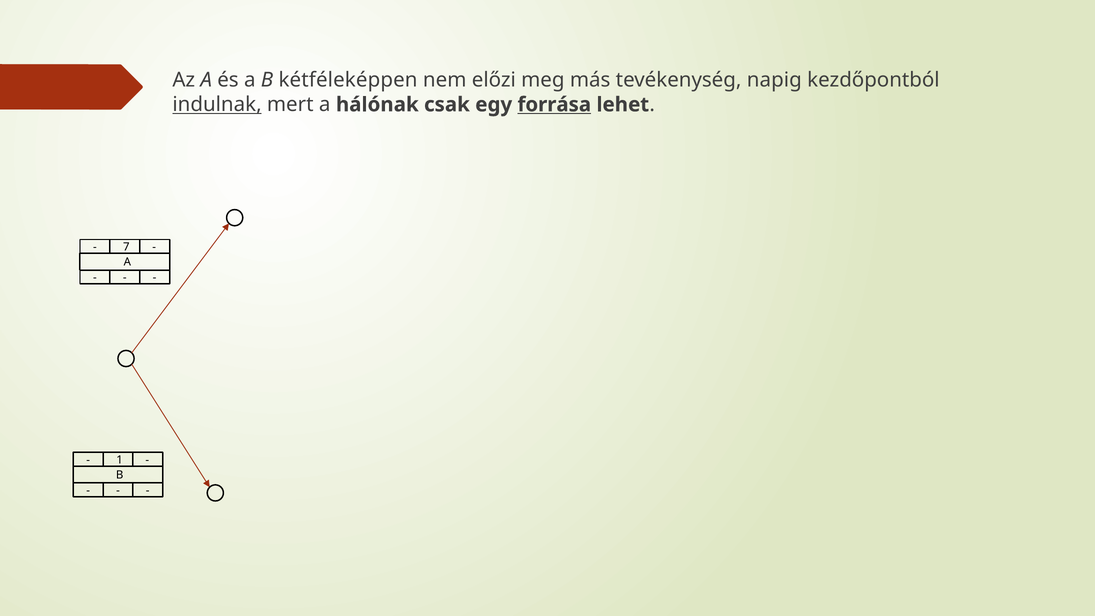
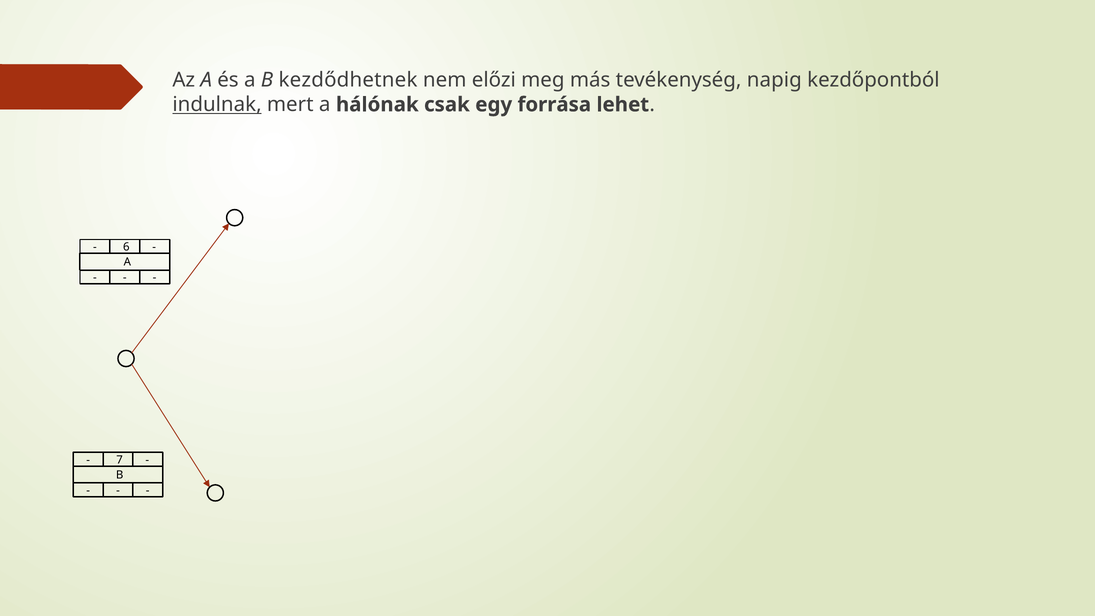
kétféleképpen: kétféleképpen -> kezdődhetnek
forrása underline: present -> none
7: 7 -> 6
1: 1 -> 7
